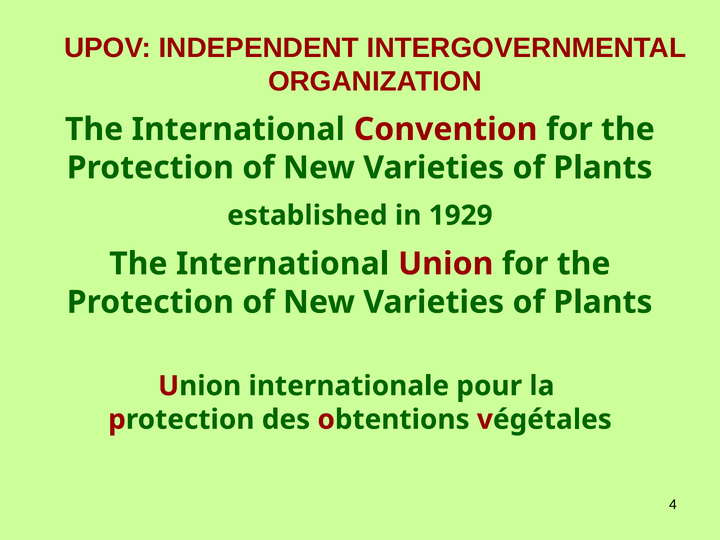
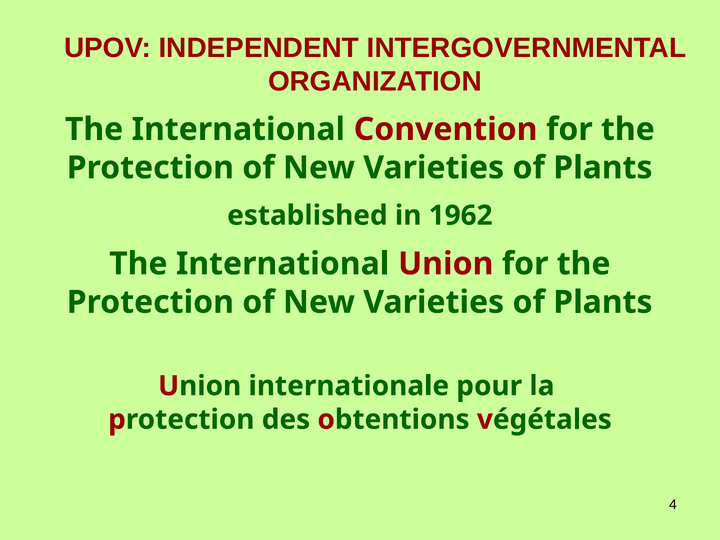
1929: 1929 -> 1962
